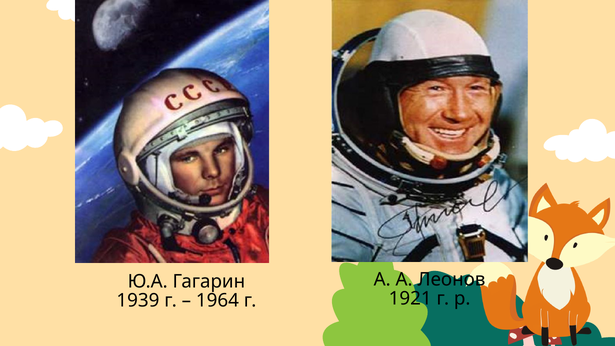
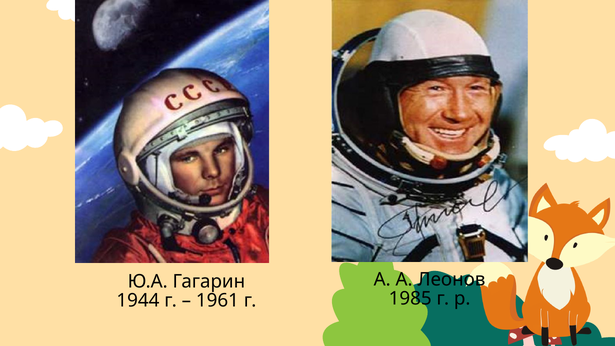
1921: 1921 -> 1985
1939: 1939 -> 1944
1964: 1964 -> 1961
